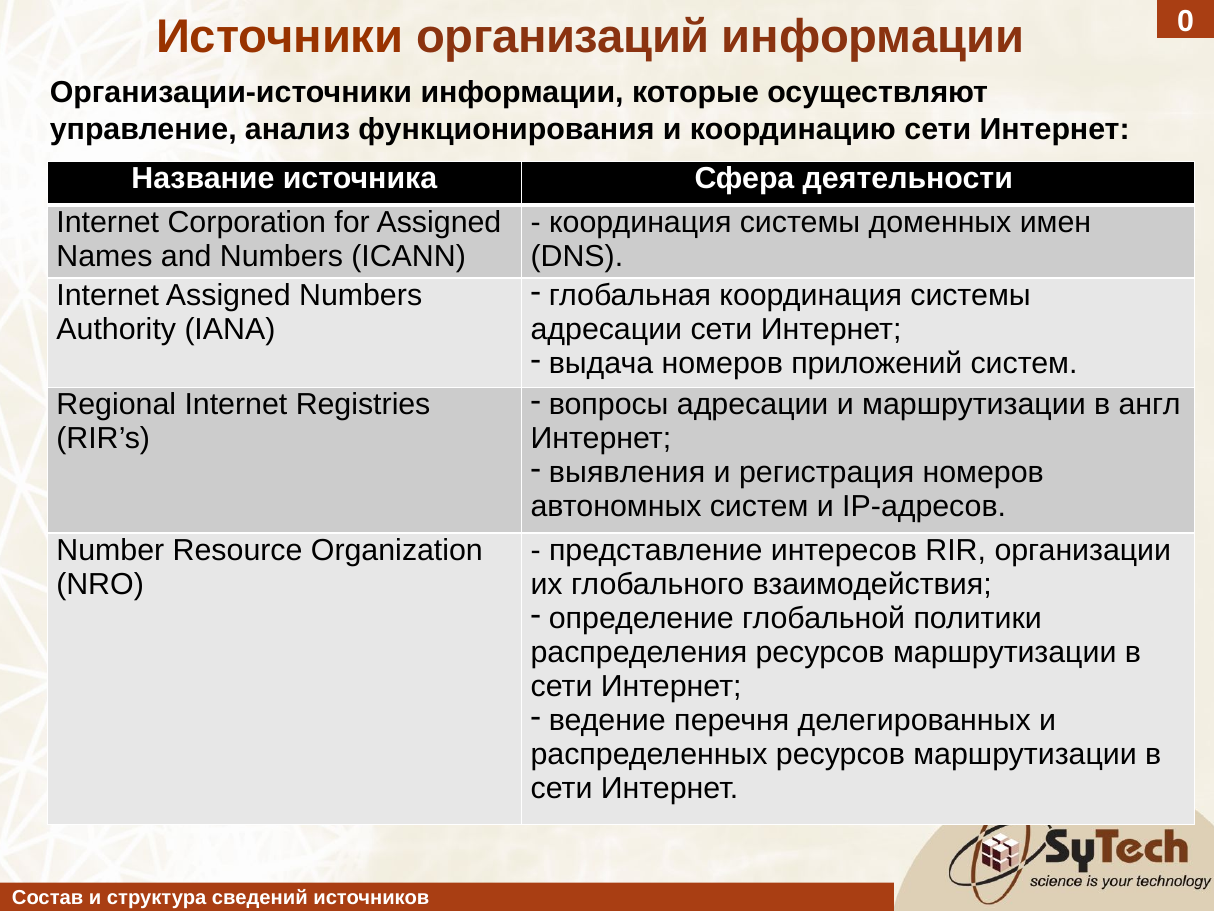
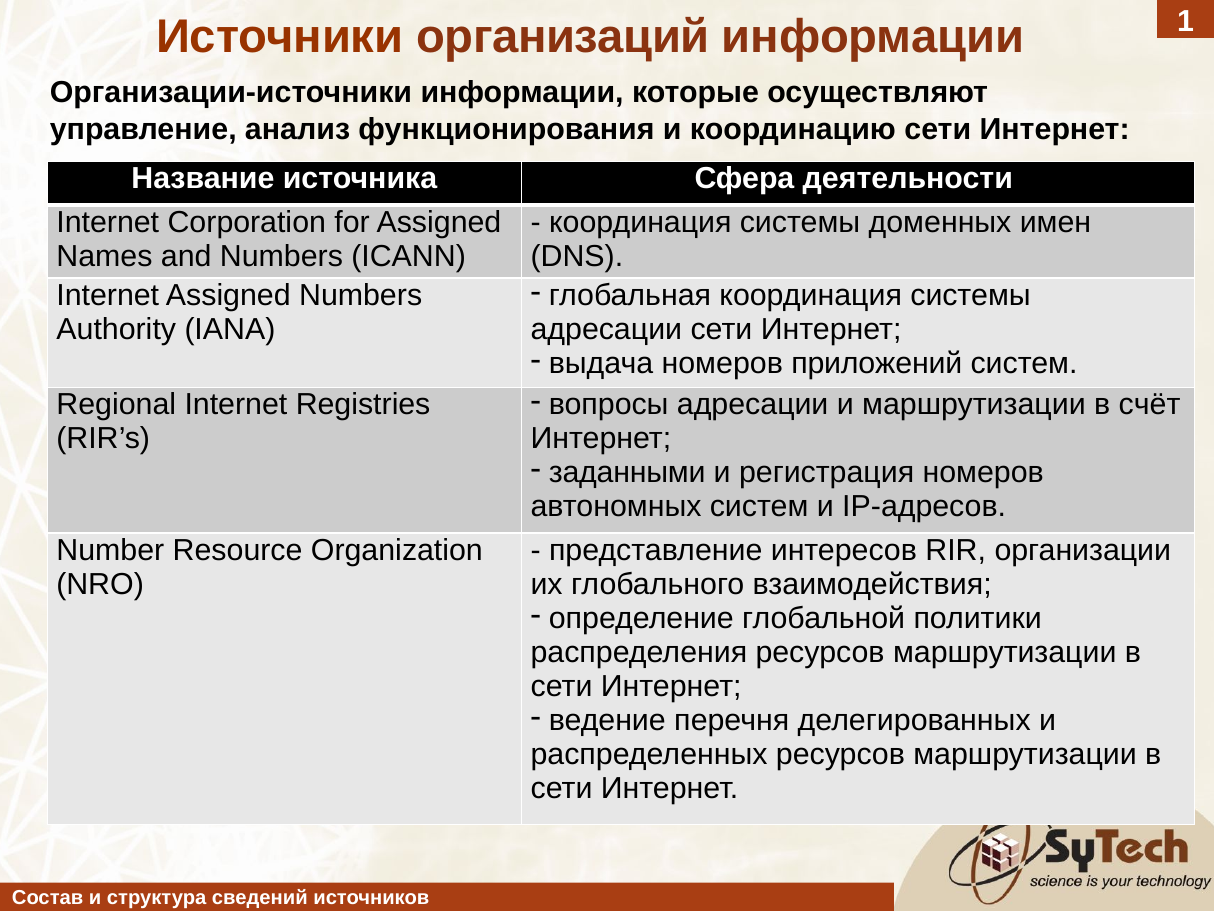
0: 0 -> 1
англ: англ -> счёт
выявления: выявления -> заданными
